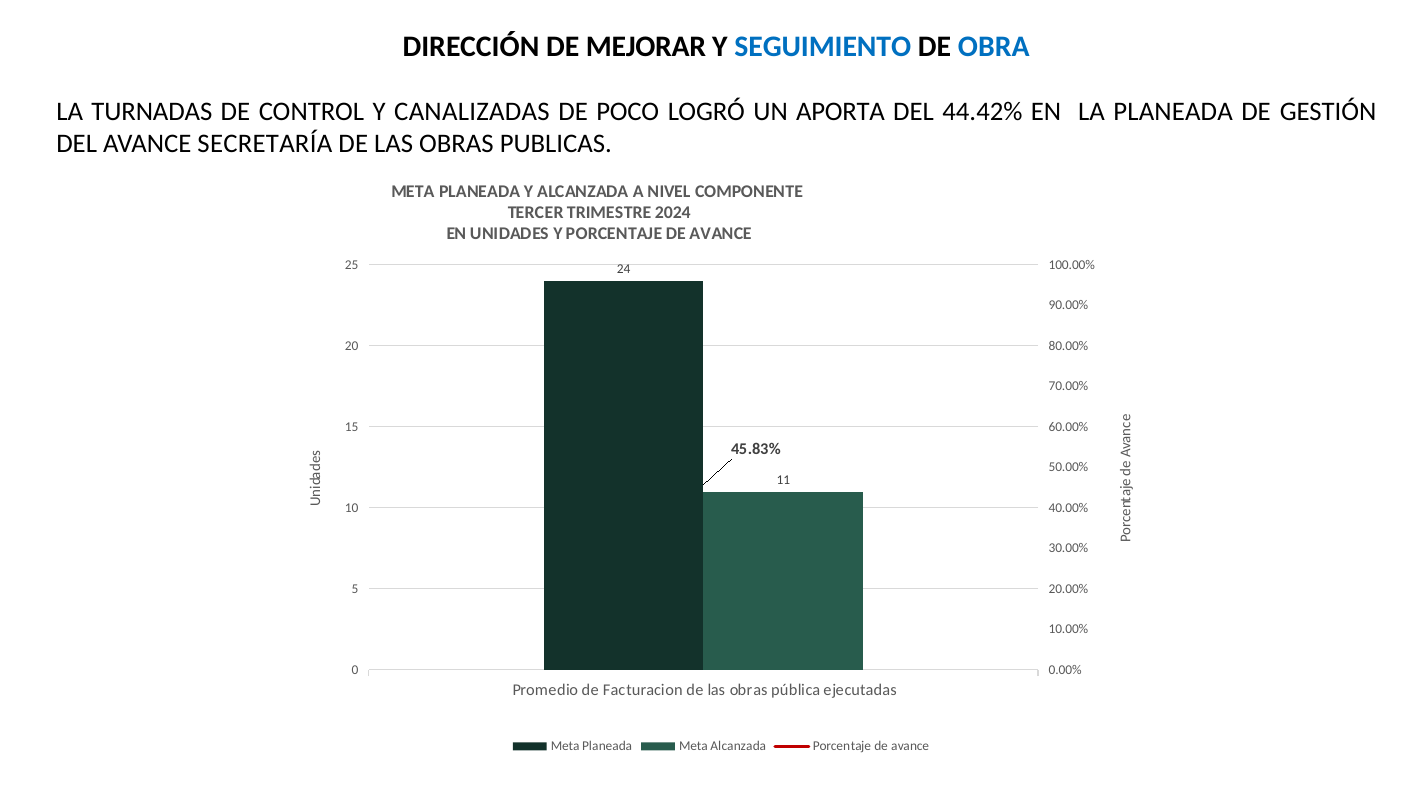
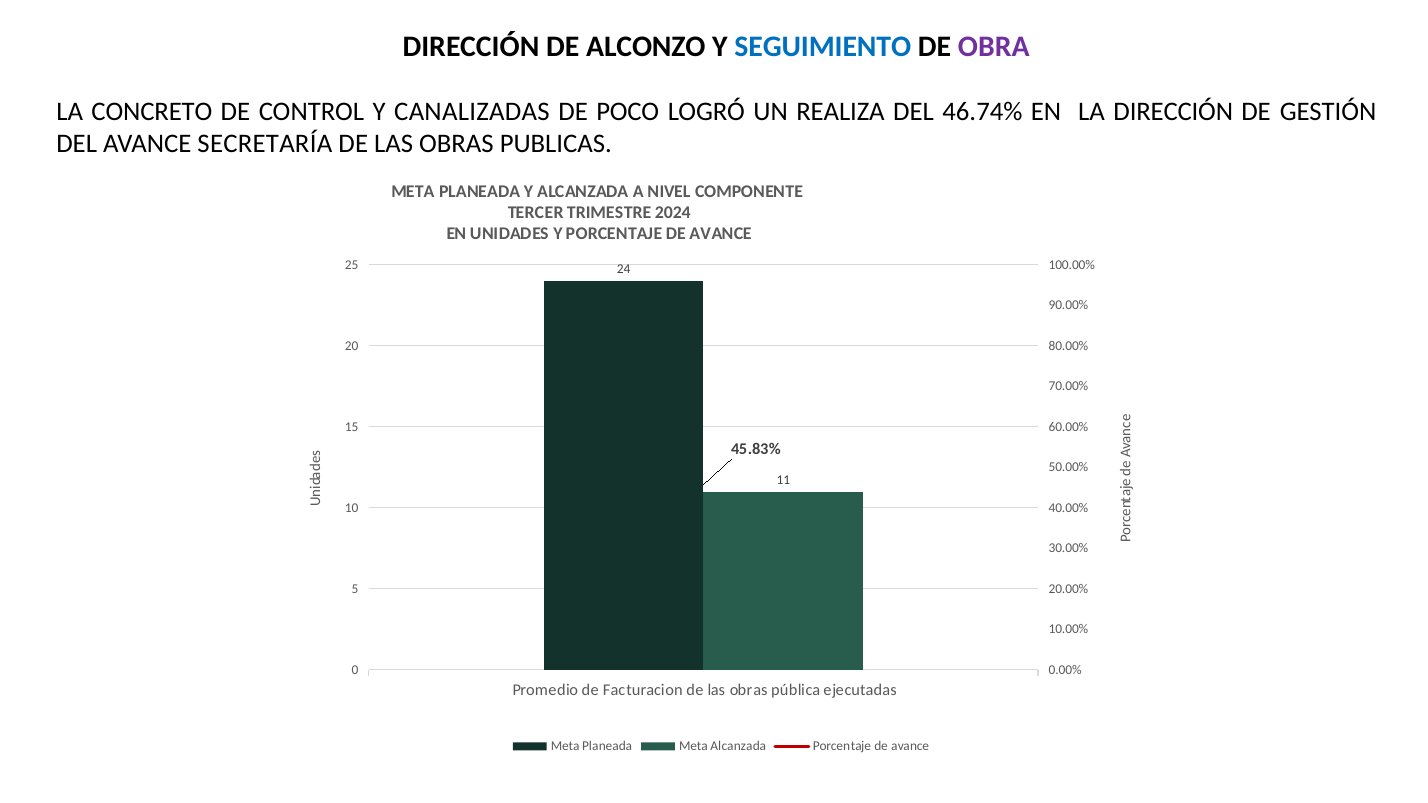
MEJORAR: MEJORAR -> ALCONZO
OBRA colour: blue -> purple
TURNADAS: TURNADAS -> CONCRETO
APORTA: APORTA -> REALIZA
44.42%: 44.42% -> 46.74%
LA PLANEADA: PLANEADA -> DIRECCIÓN
